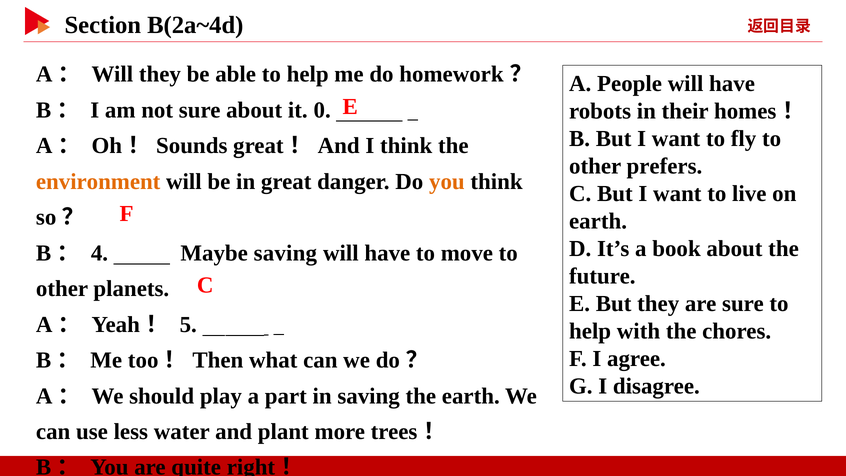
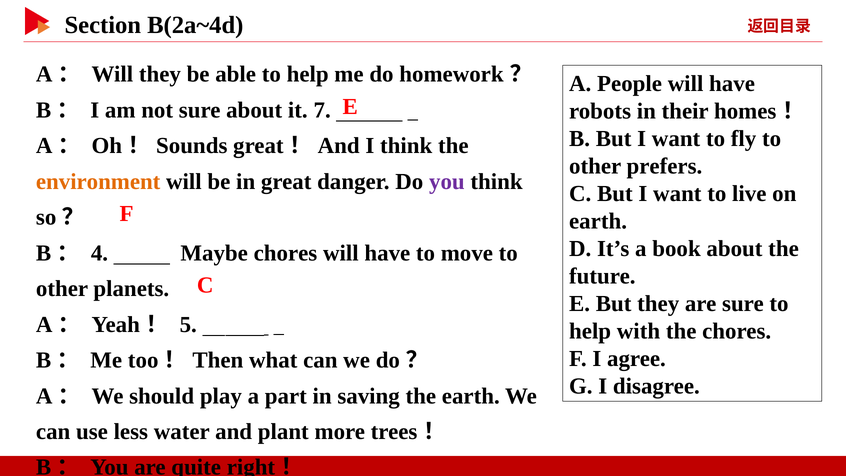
0: 0 -> 7
you at (447, 182) colour: orange -> purple
Maybe saving: saving -> chores
